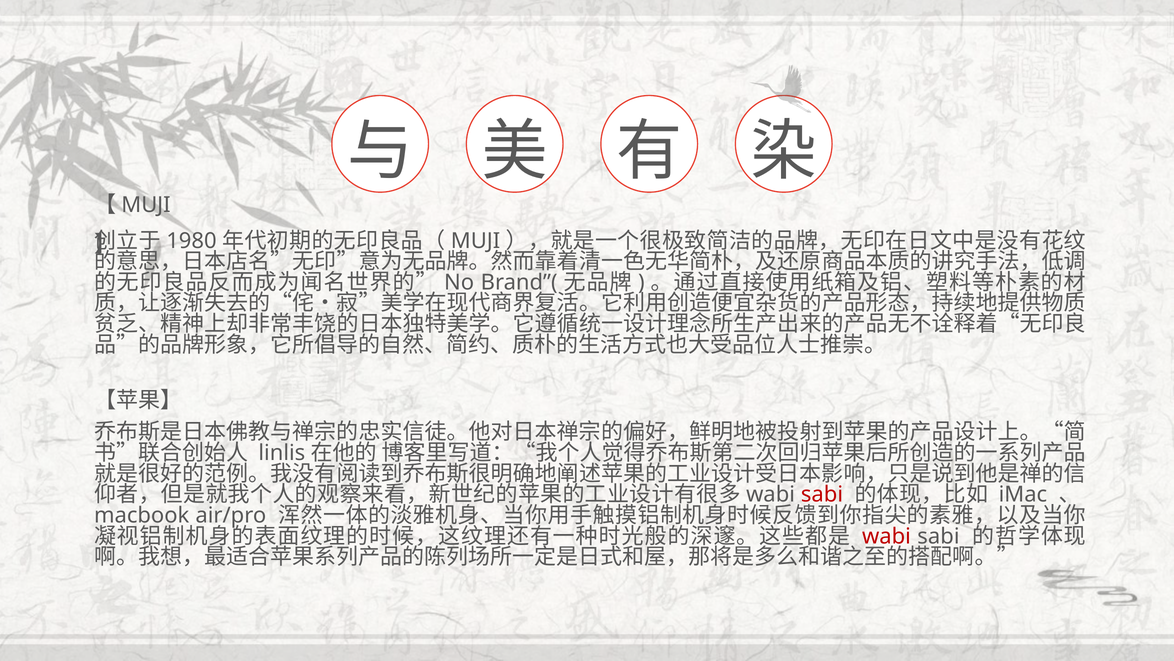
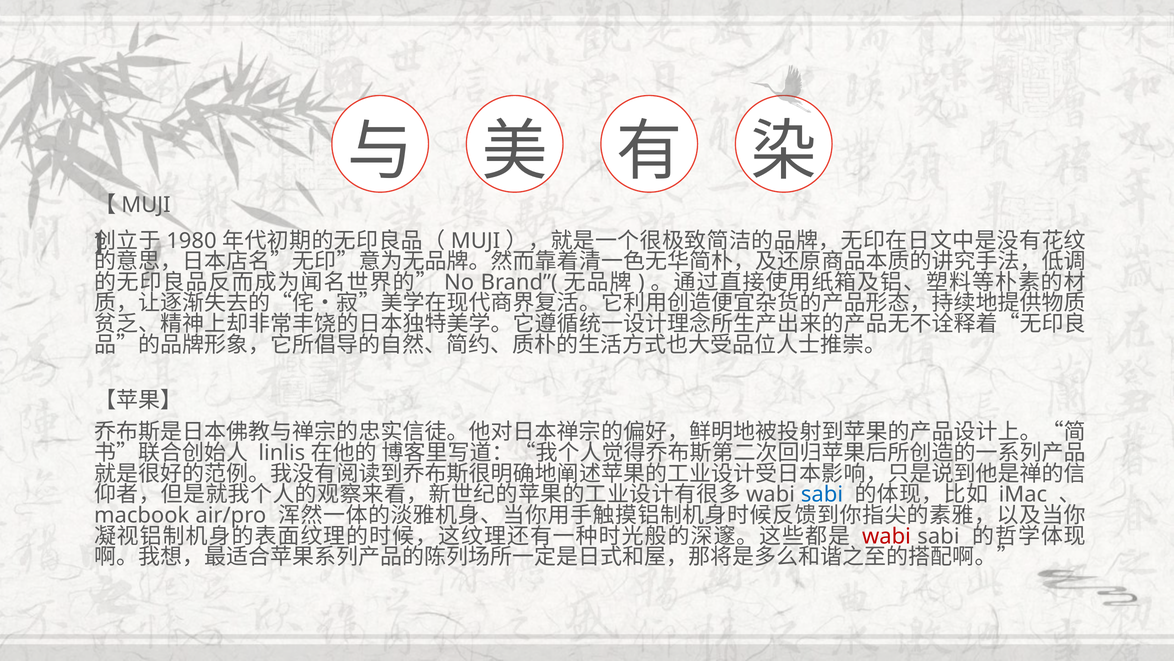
sabi at (822, 494) colour: red -> blue
